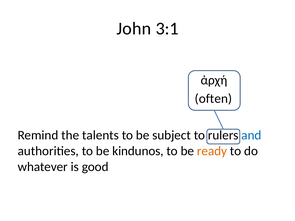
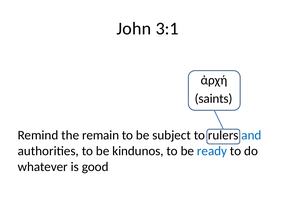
often: often -> saints
talents: talents -> remain
ready colour: orange -> blue
